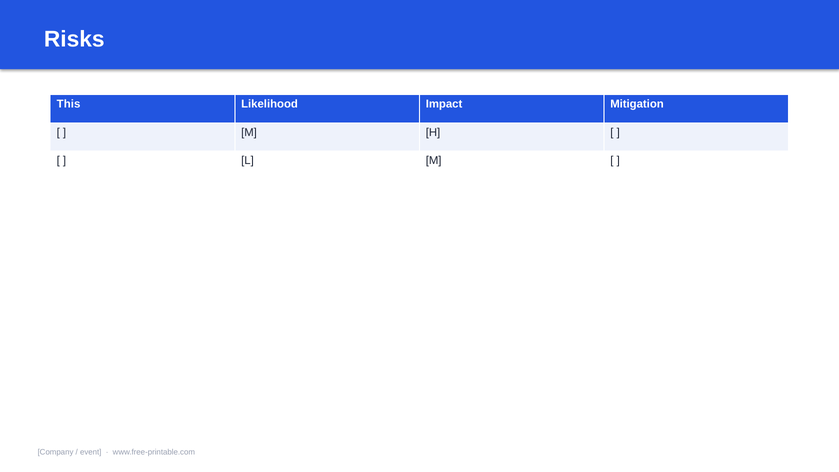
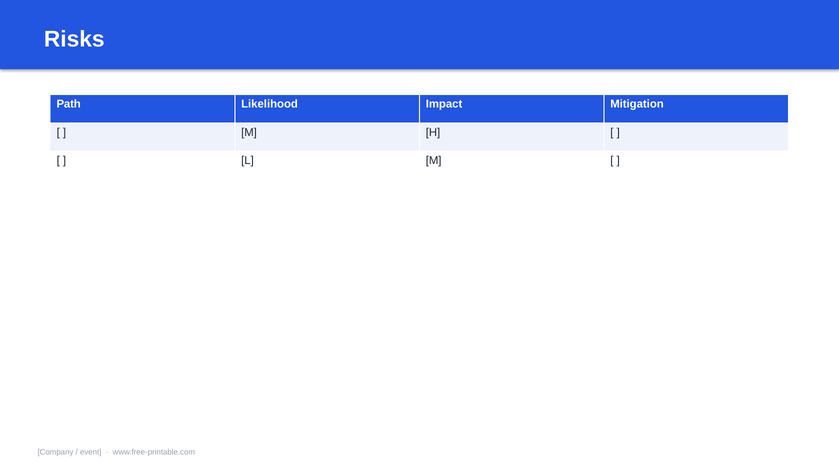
This: This -> Path
